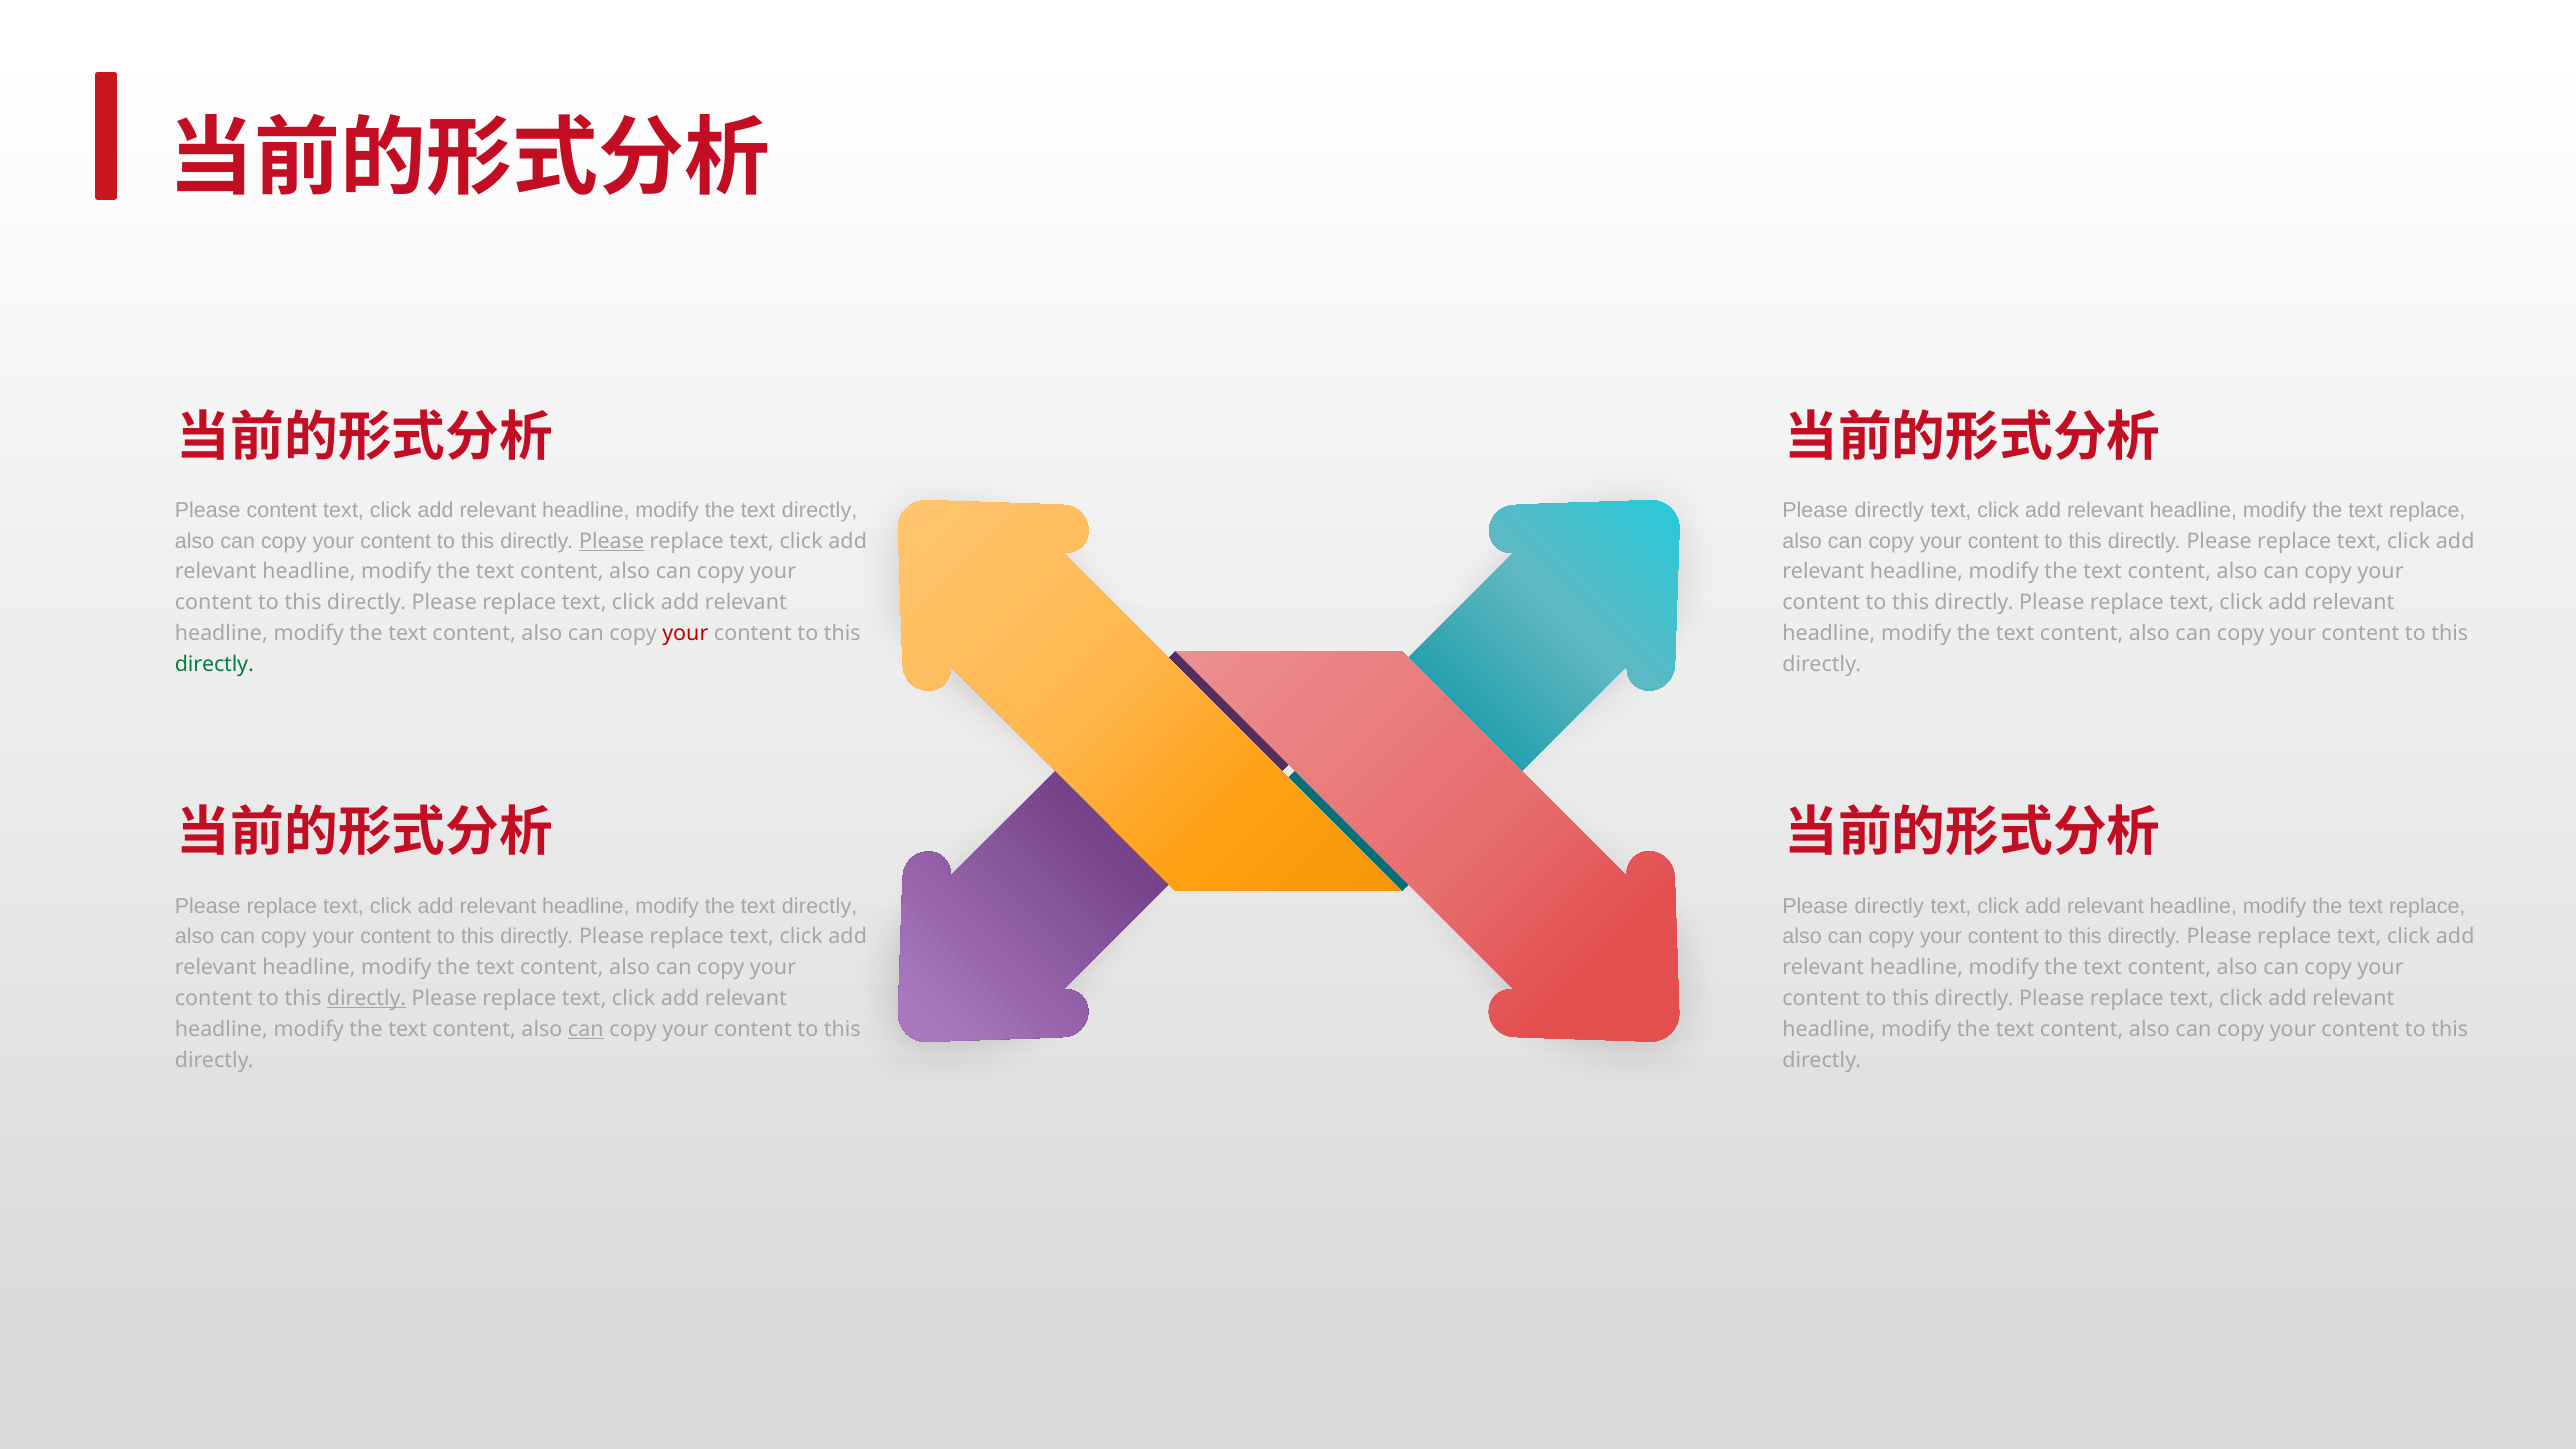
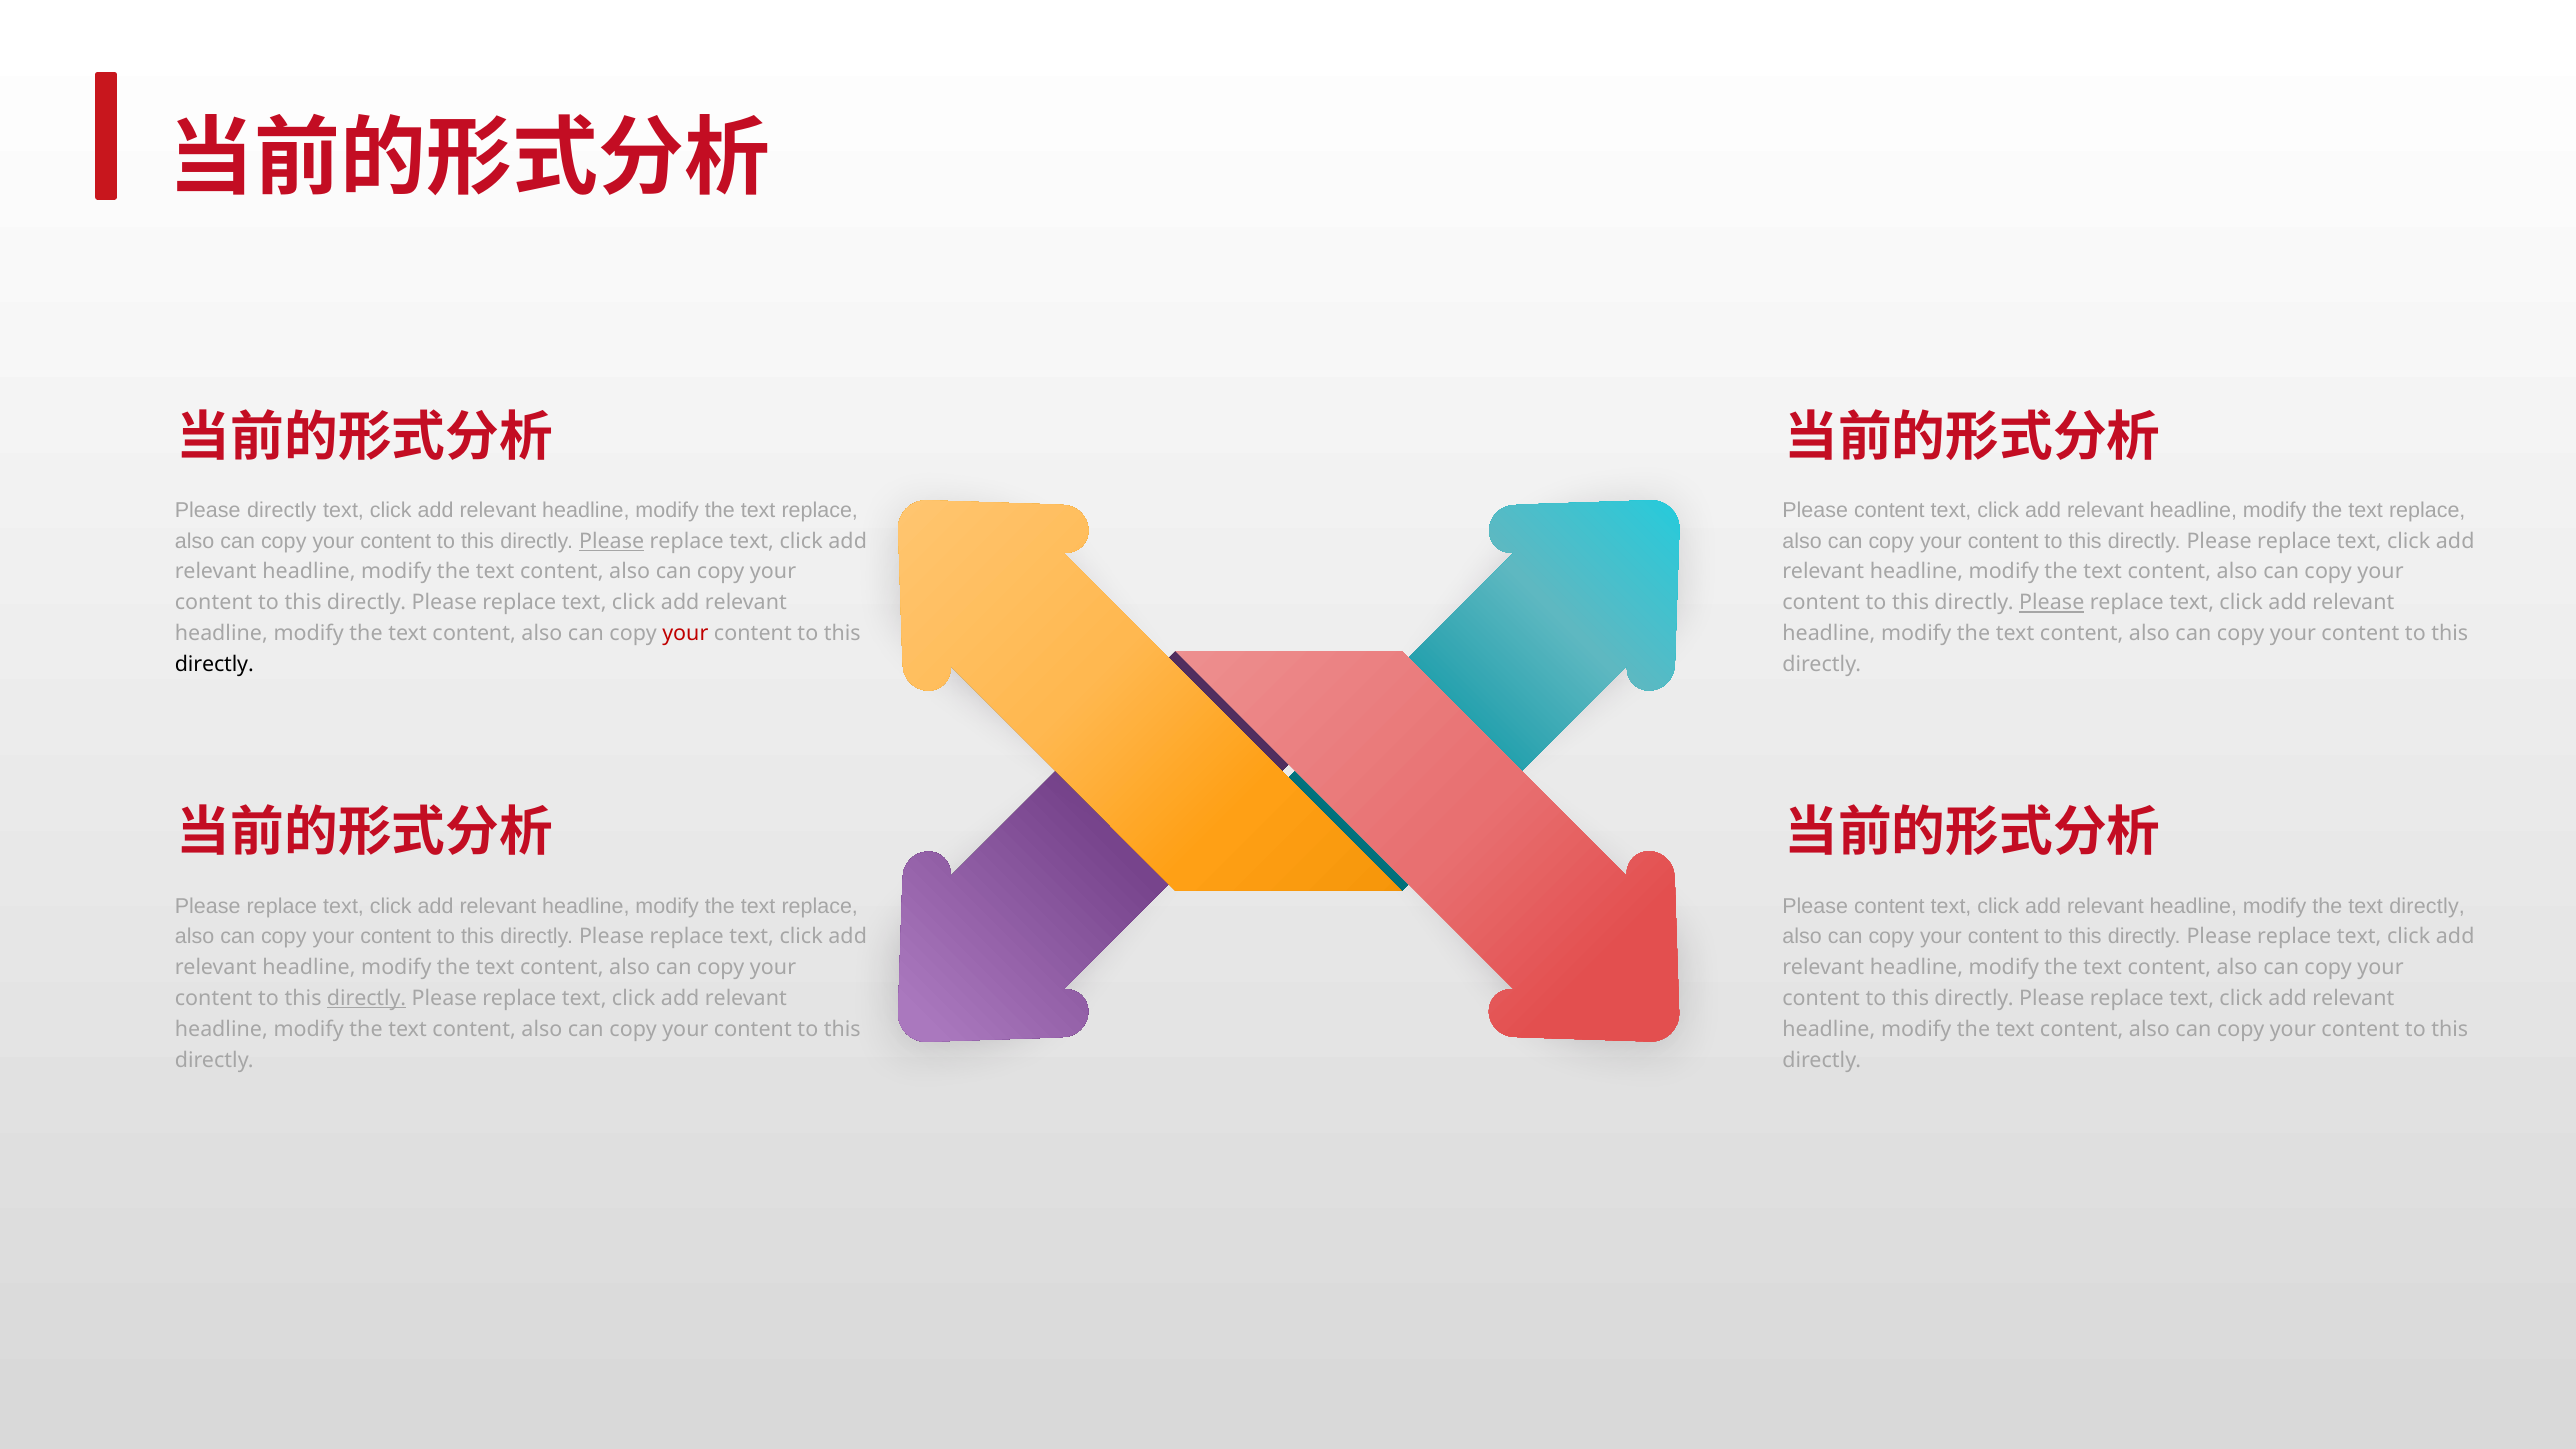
Please content: content -> directly
directly at (820, 510): directly -> replace
directly at (1889, 510): directly -> content
Please at (2052, 603) underline: none -> present
directly at (214, 664) colour: green -> black
directly at (820, 906): directly -> replace
directly at (1889, 906): directly -> content
replace at (2427, 906): replace -> directly
can at (586, 1029) underline: present -> none
